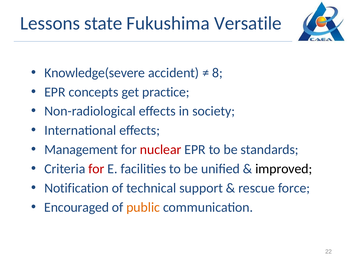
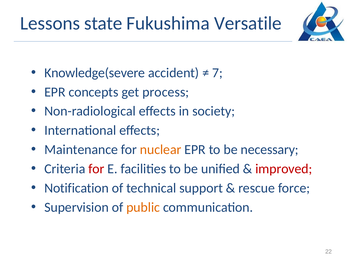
8: 8 -> 7
practice: practice -> process
Management: Management -> Maintenance
nuclear colour: red -> orange
standards: standards -> necessary
improved colour: black -> red
Encouraged: Encouraged -> Supervision
